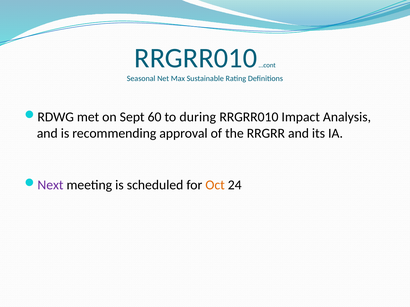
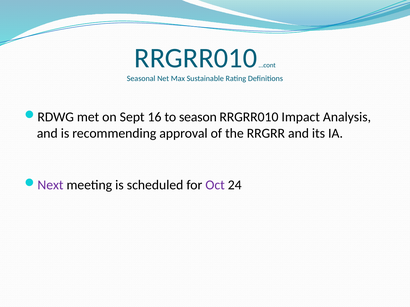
60: 60 -> 16
during: during -> season
Oct colour: orange -> purple
